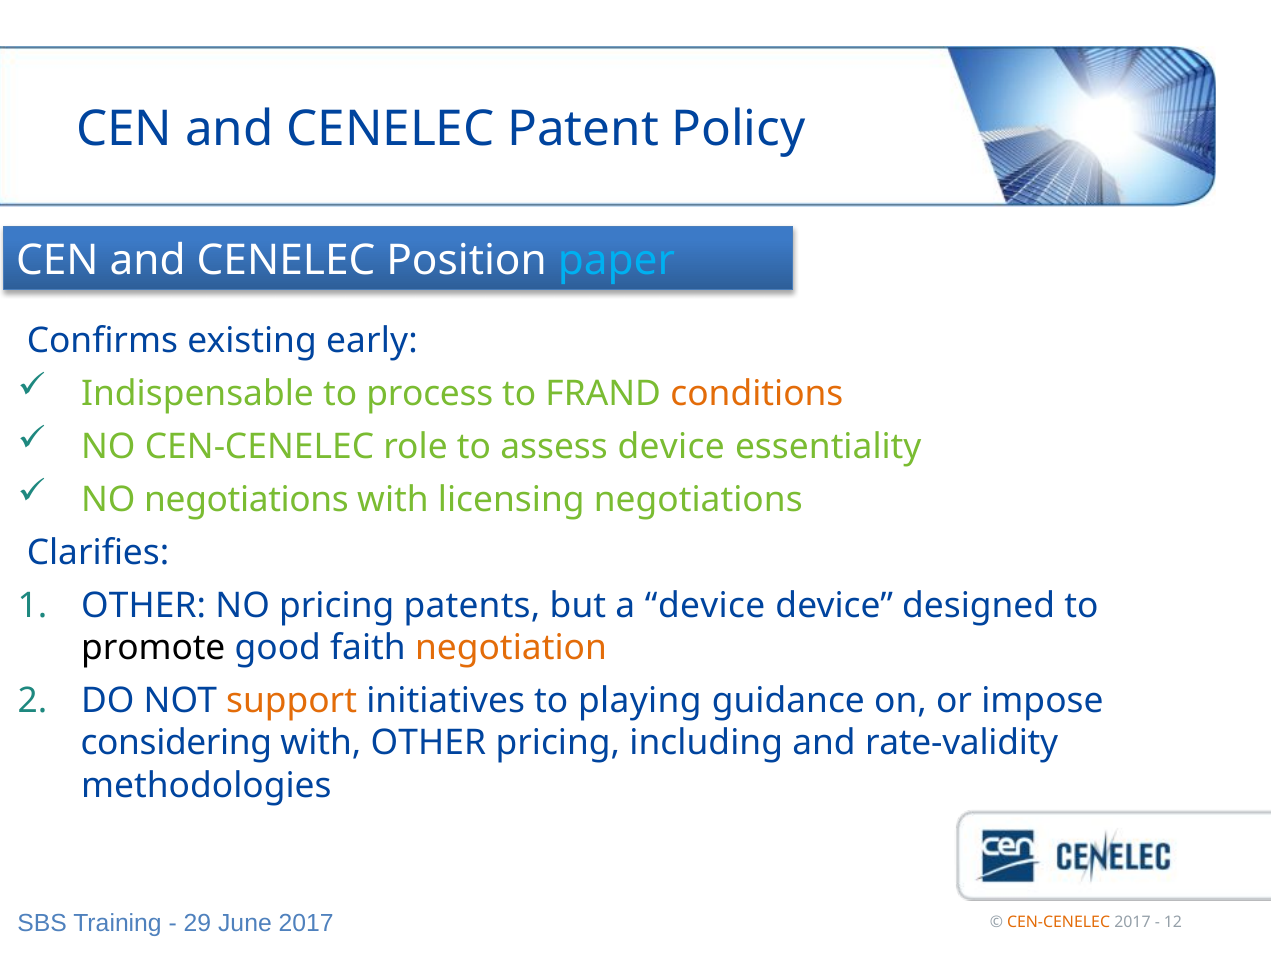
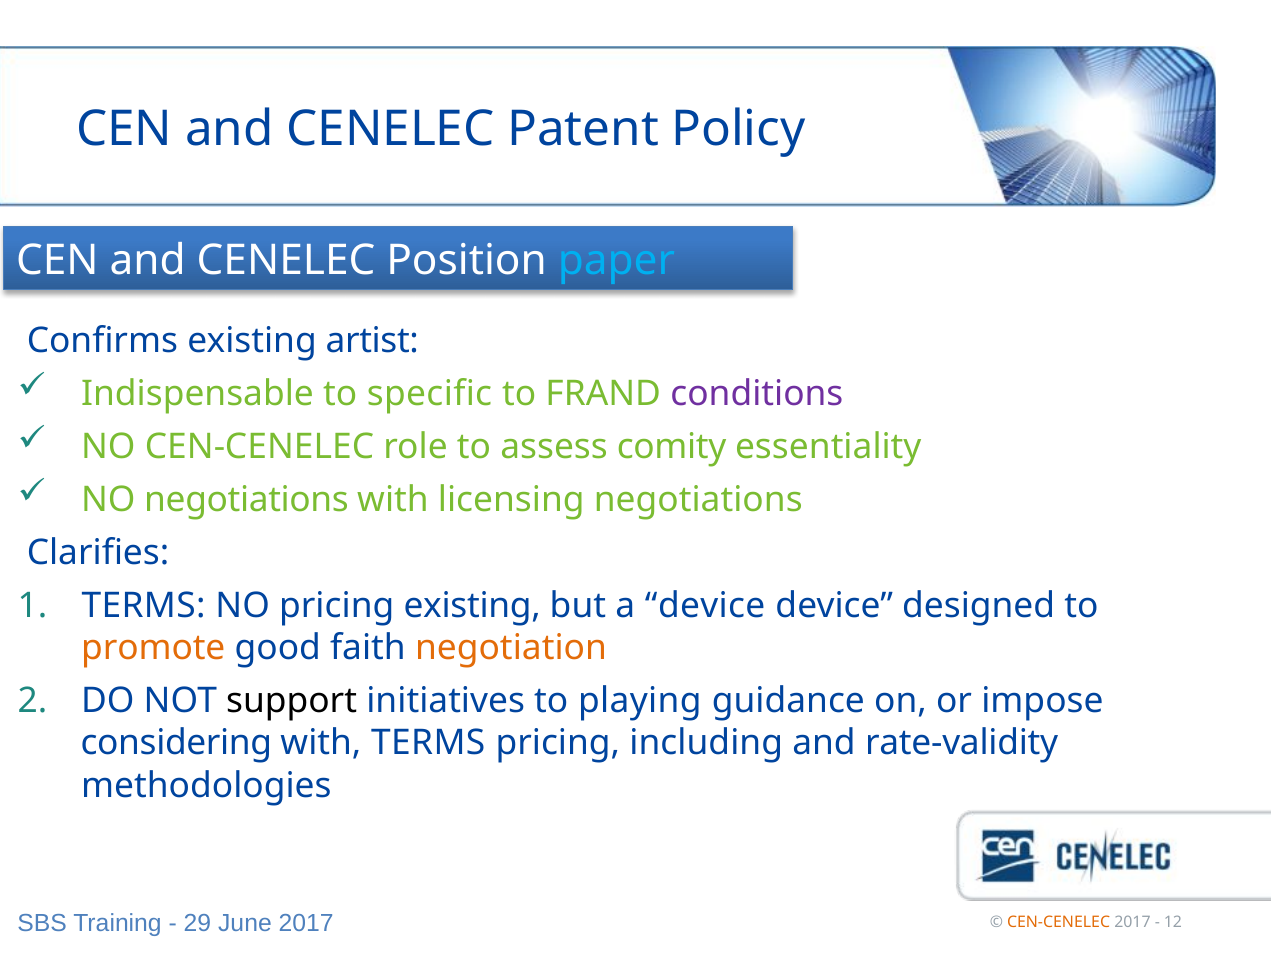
early: early -> artist
process: process -> specific
conditions colour: orange -> purple
assess device: device -> comity
OTHER at (144, 606): OTHER -> TERMS
pricing patents: patents -> existing
promote colour: black -> orange
support colour: orange -> black
with OTHER: OTHER -> TERMS
